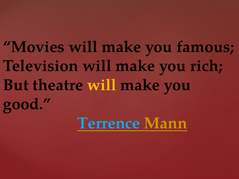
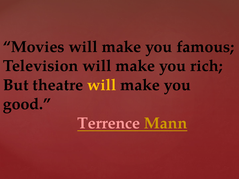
Terrence colour: light blue -> pink
